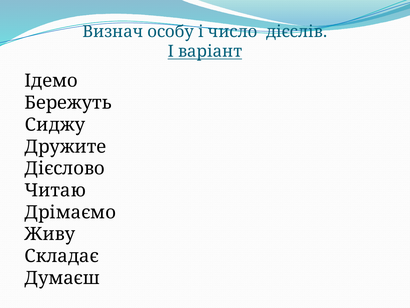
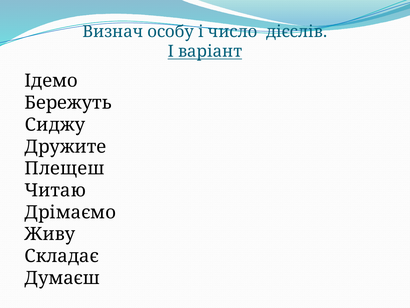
Дієслово: Дієслово -> Плещеш
